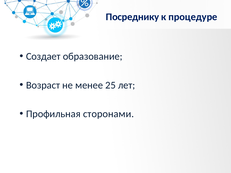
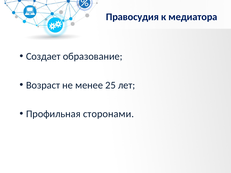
Посреднику: Посреднику -> Правосудия
процедуре: процедуре -> медиатора
